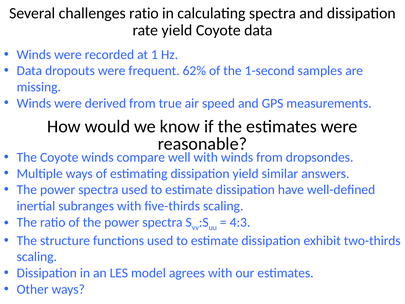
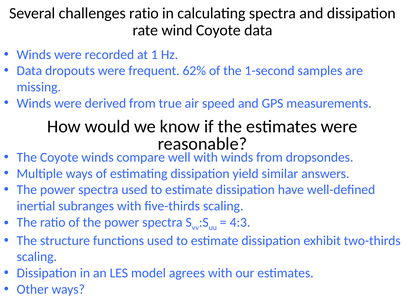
rate yield: yield -> wind
